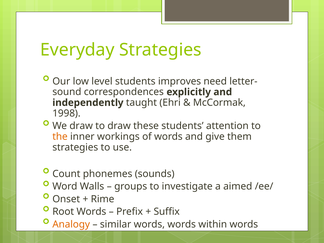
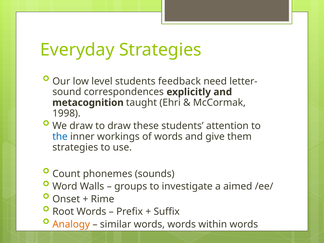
improves: improves -> feedback
independently: independently -> metacognition
the colour: orange -> blue
